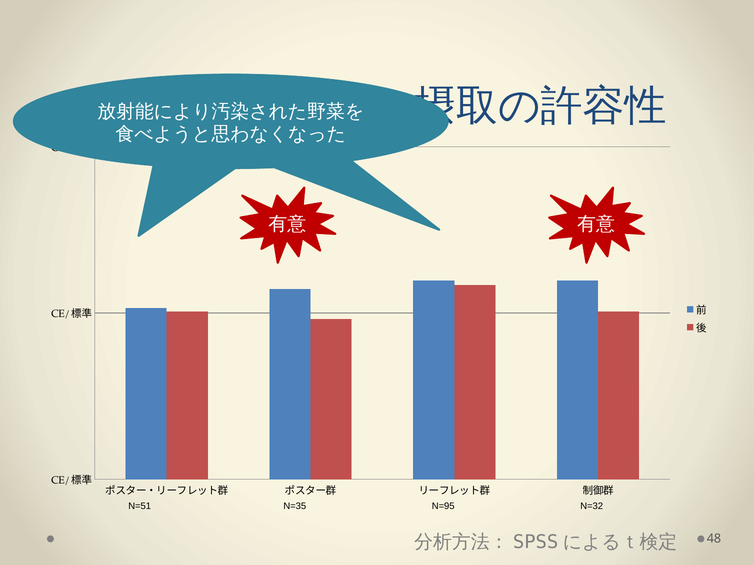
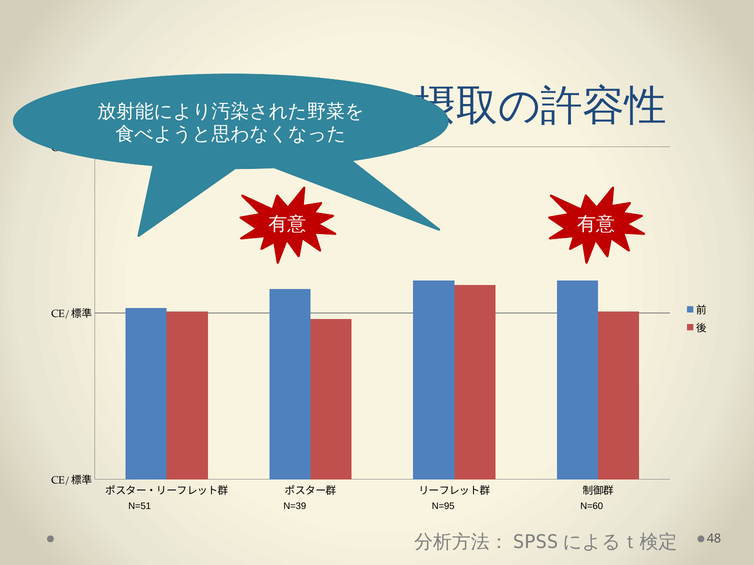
N=35: N=35 -> N=39
N=32: N=32 -> N=60
